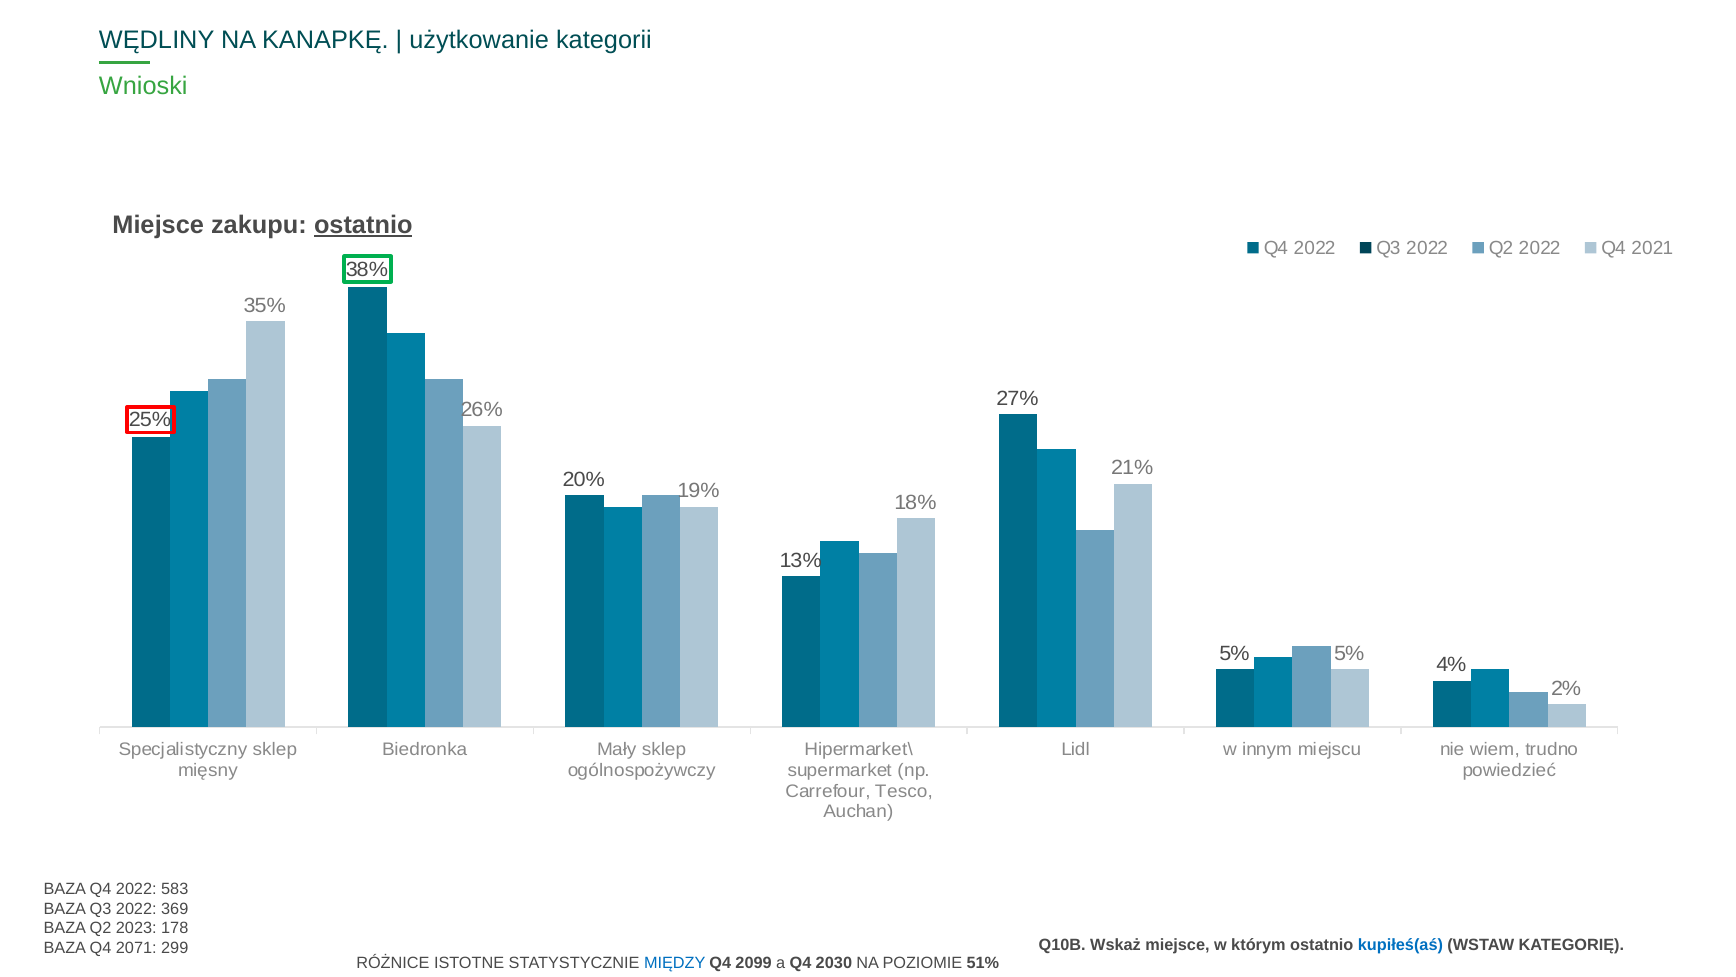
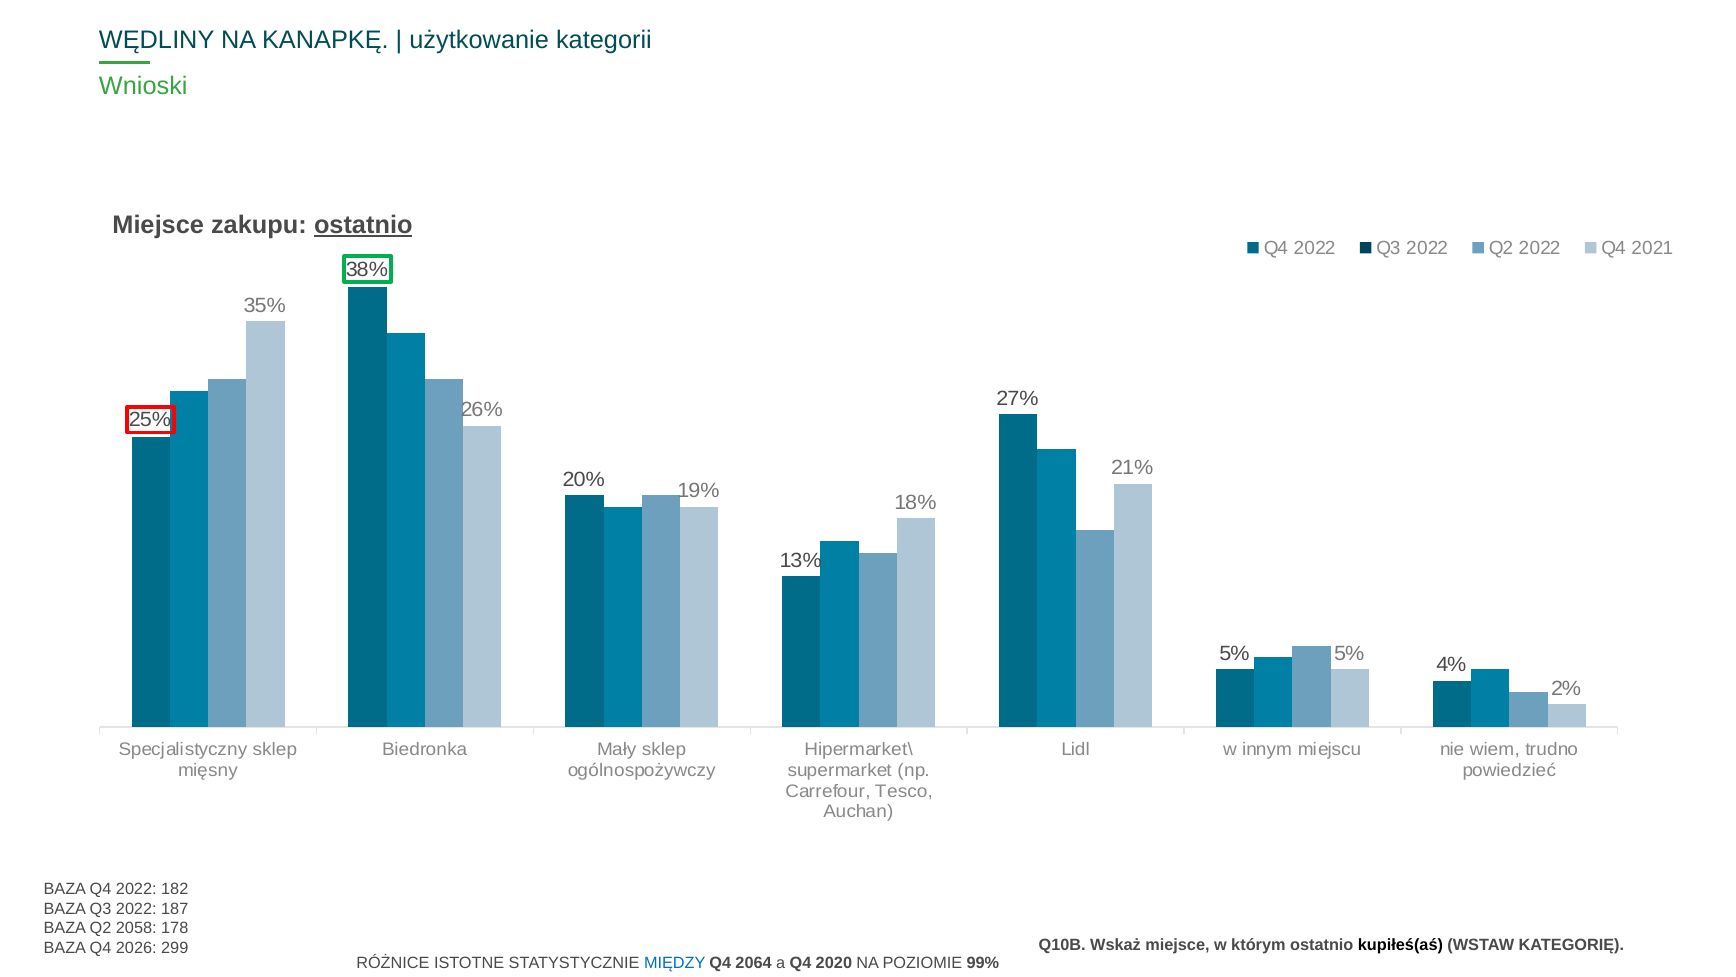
583: 583 -> 182
369: 369 -> 187
2023: 2023 -> 2058
kupiłeś(aś colour: blue -> black
2071: 2071 -> 2026
2099: 2099 -> 2064
2030: 2030 -> 2020
51%: 51% -> 99%
